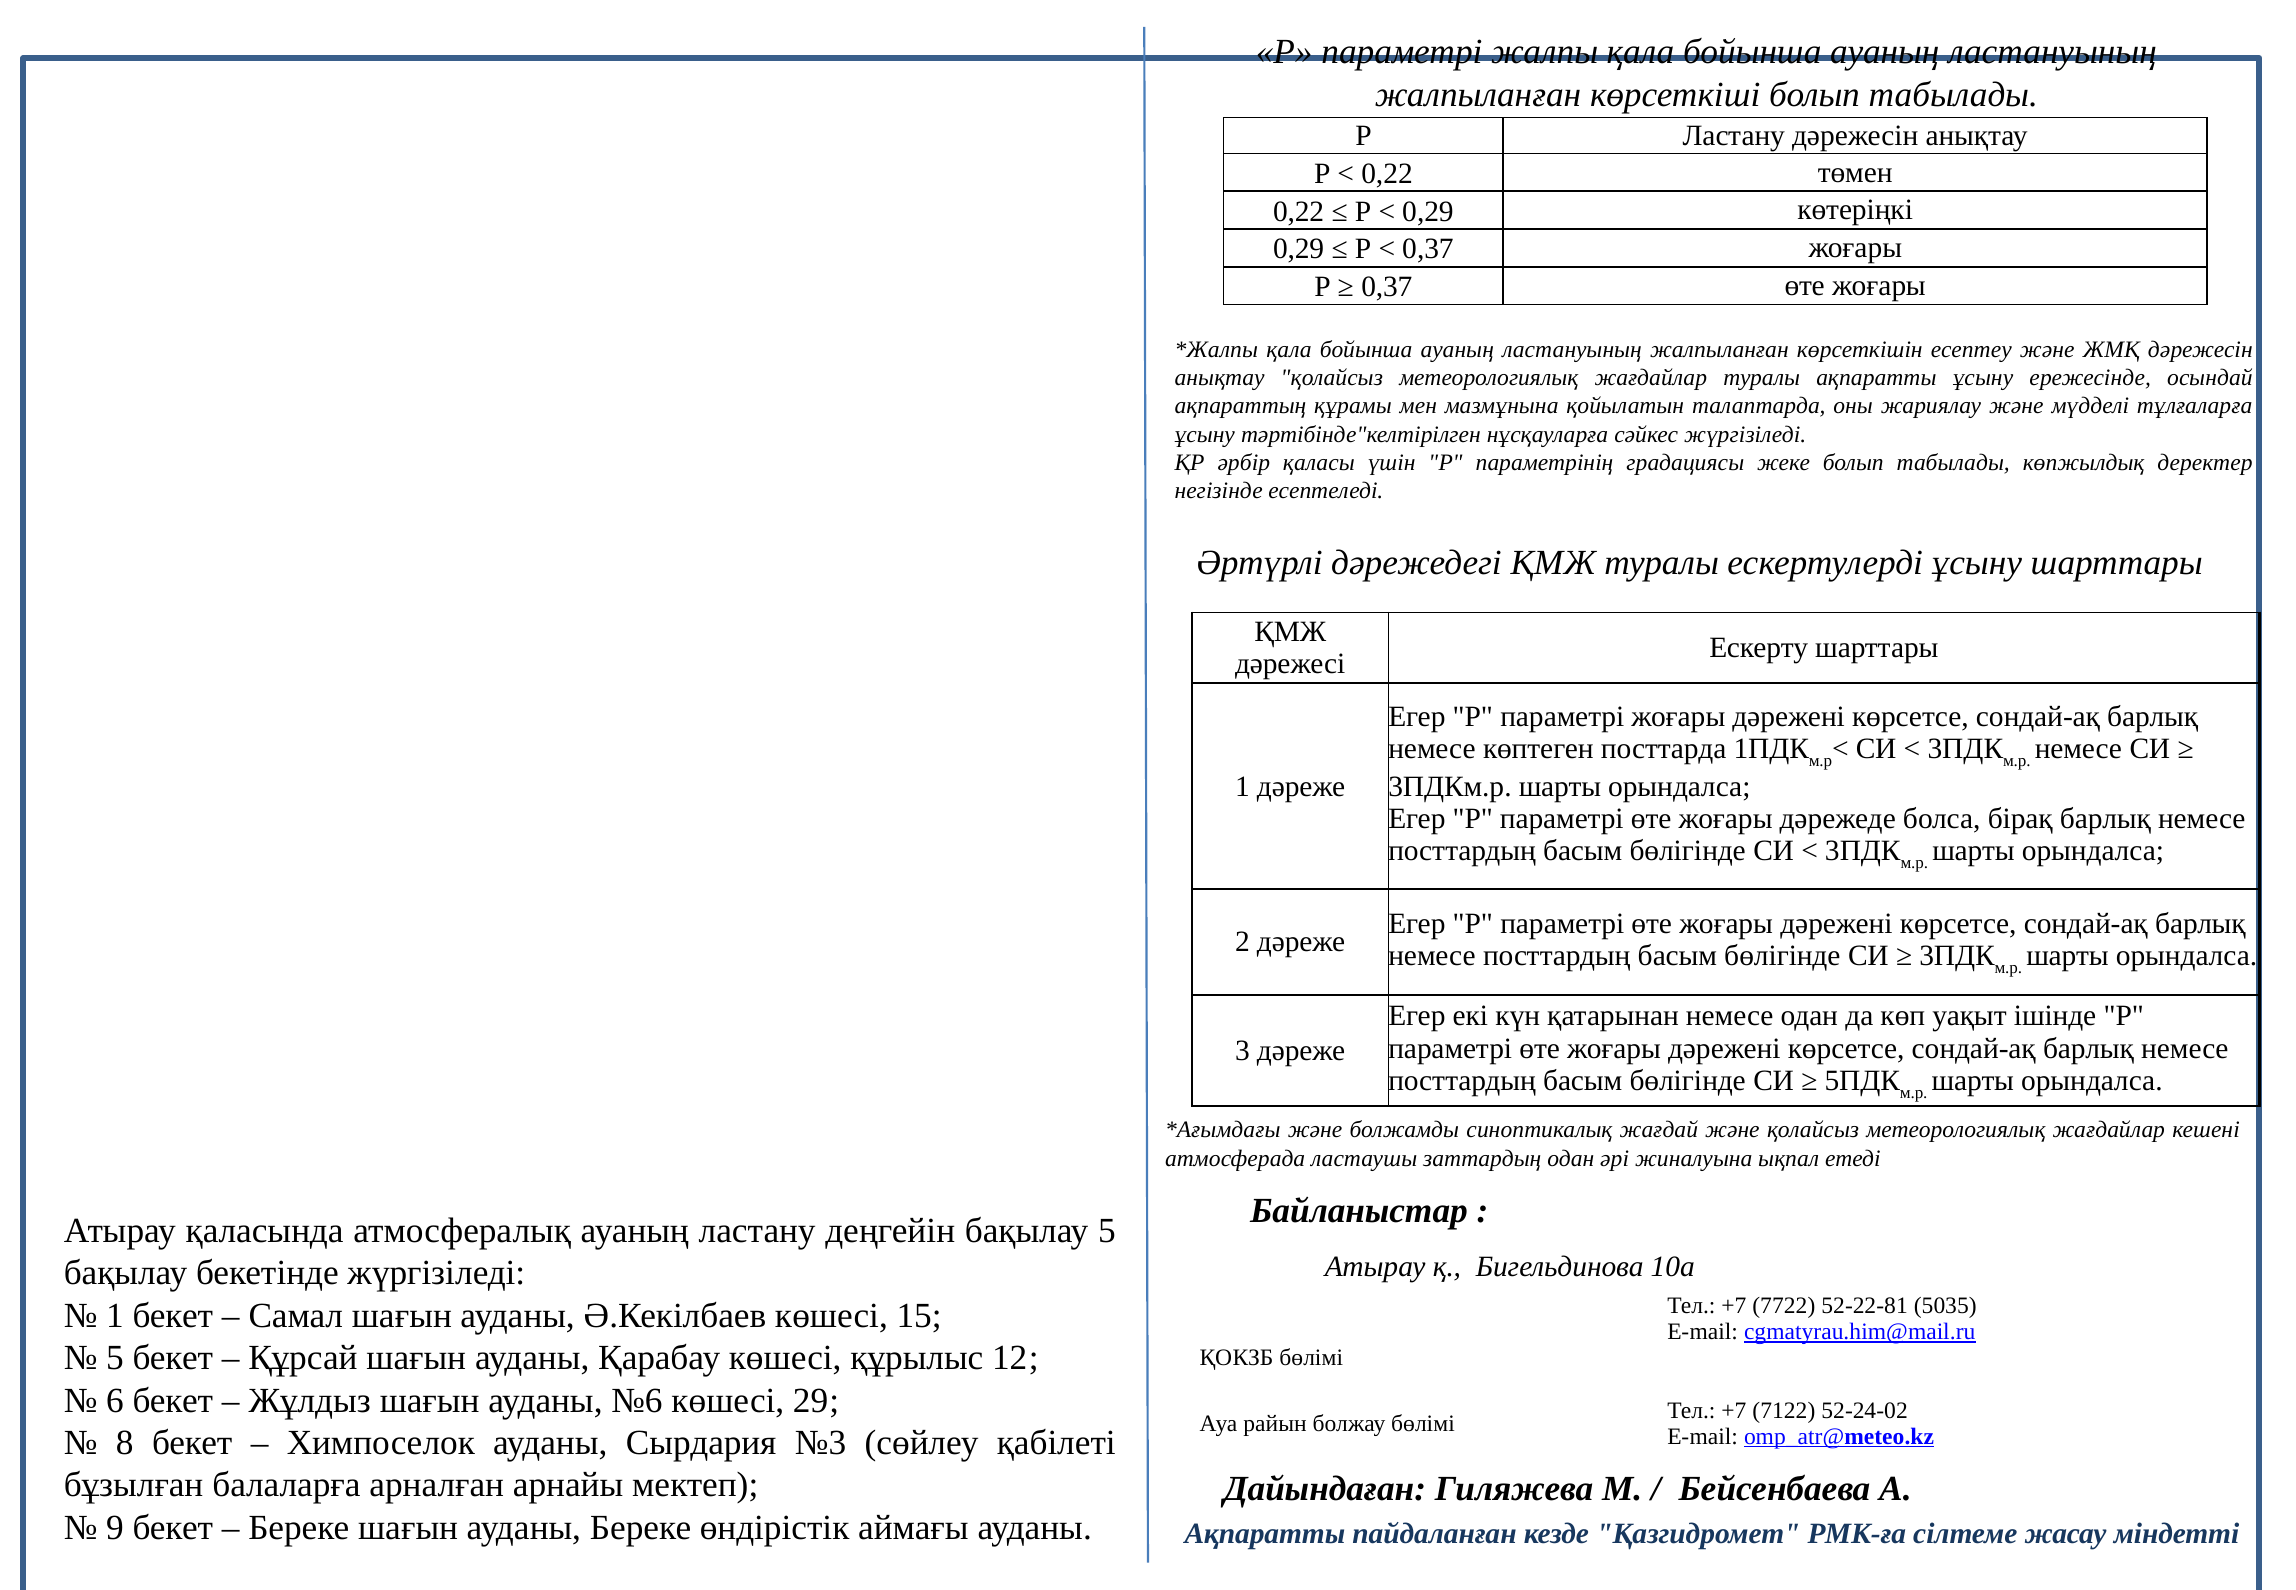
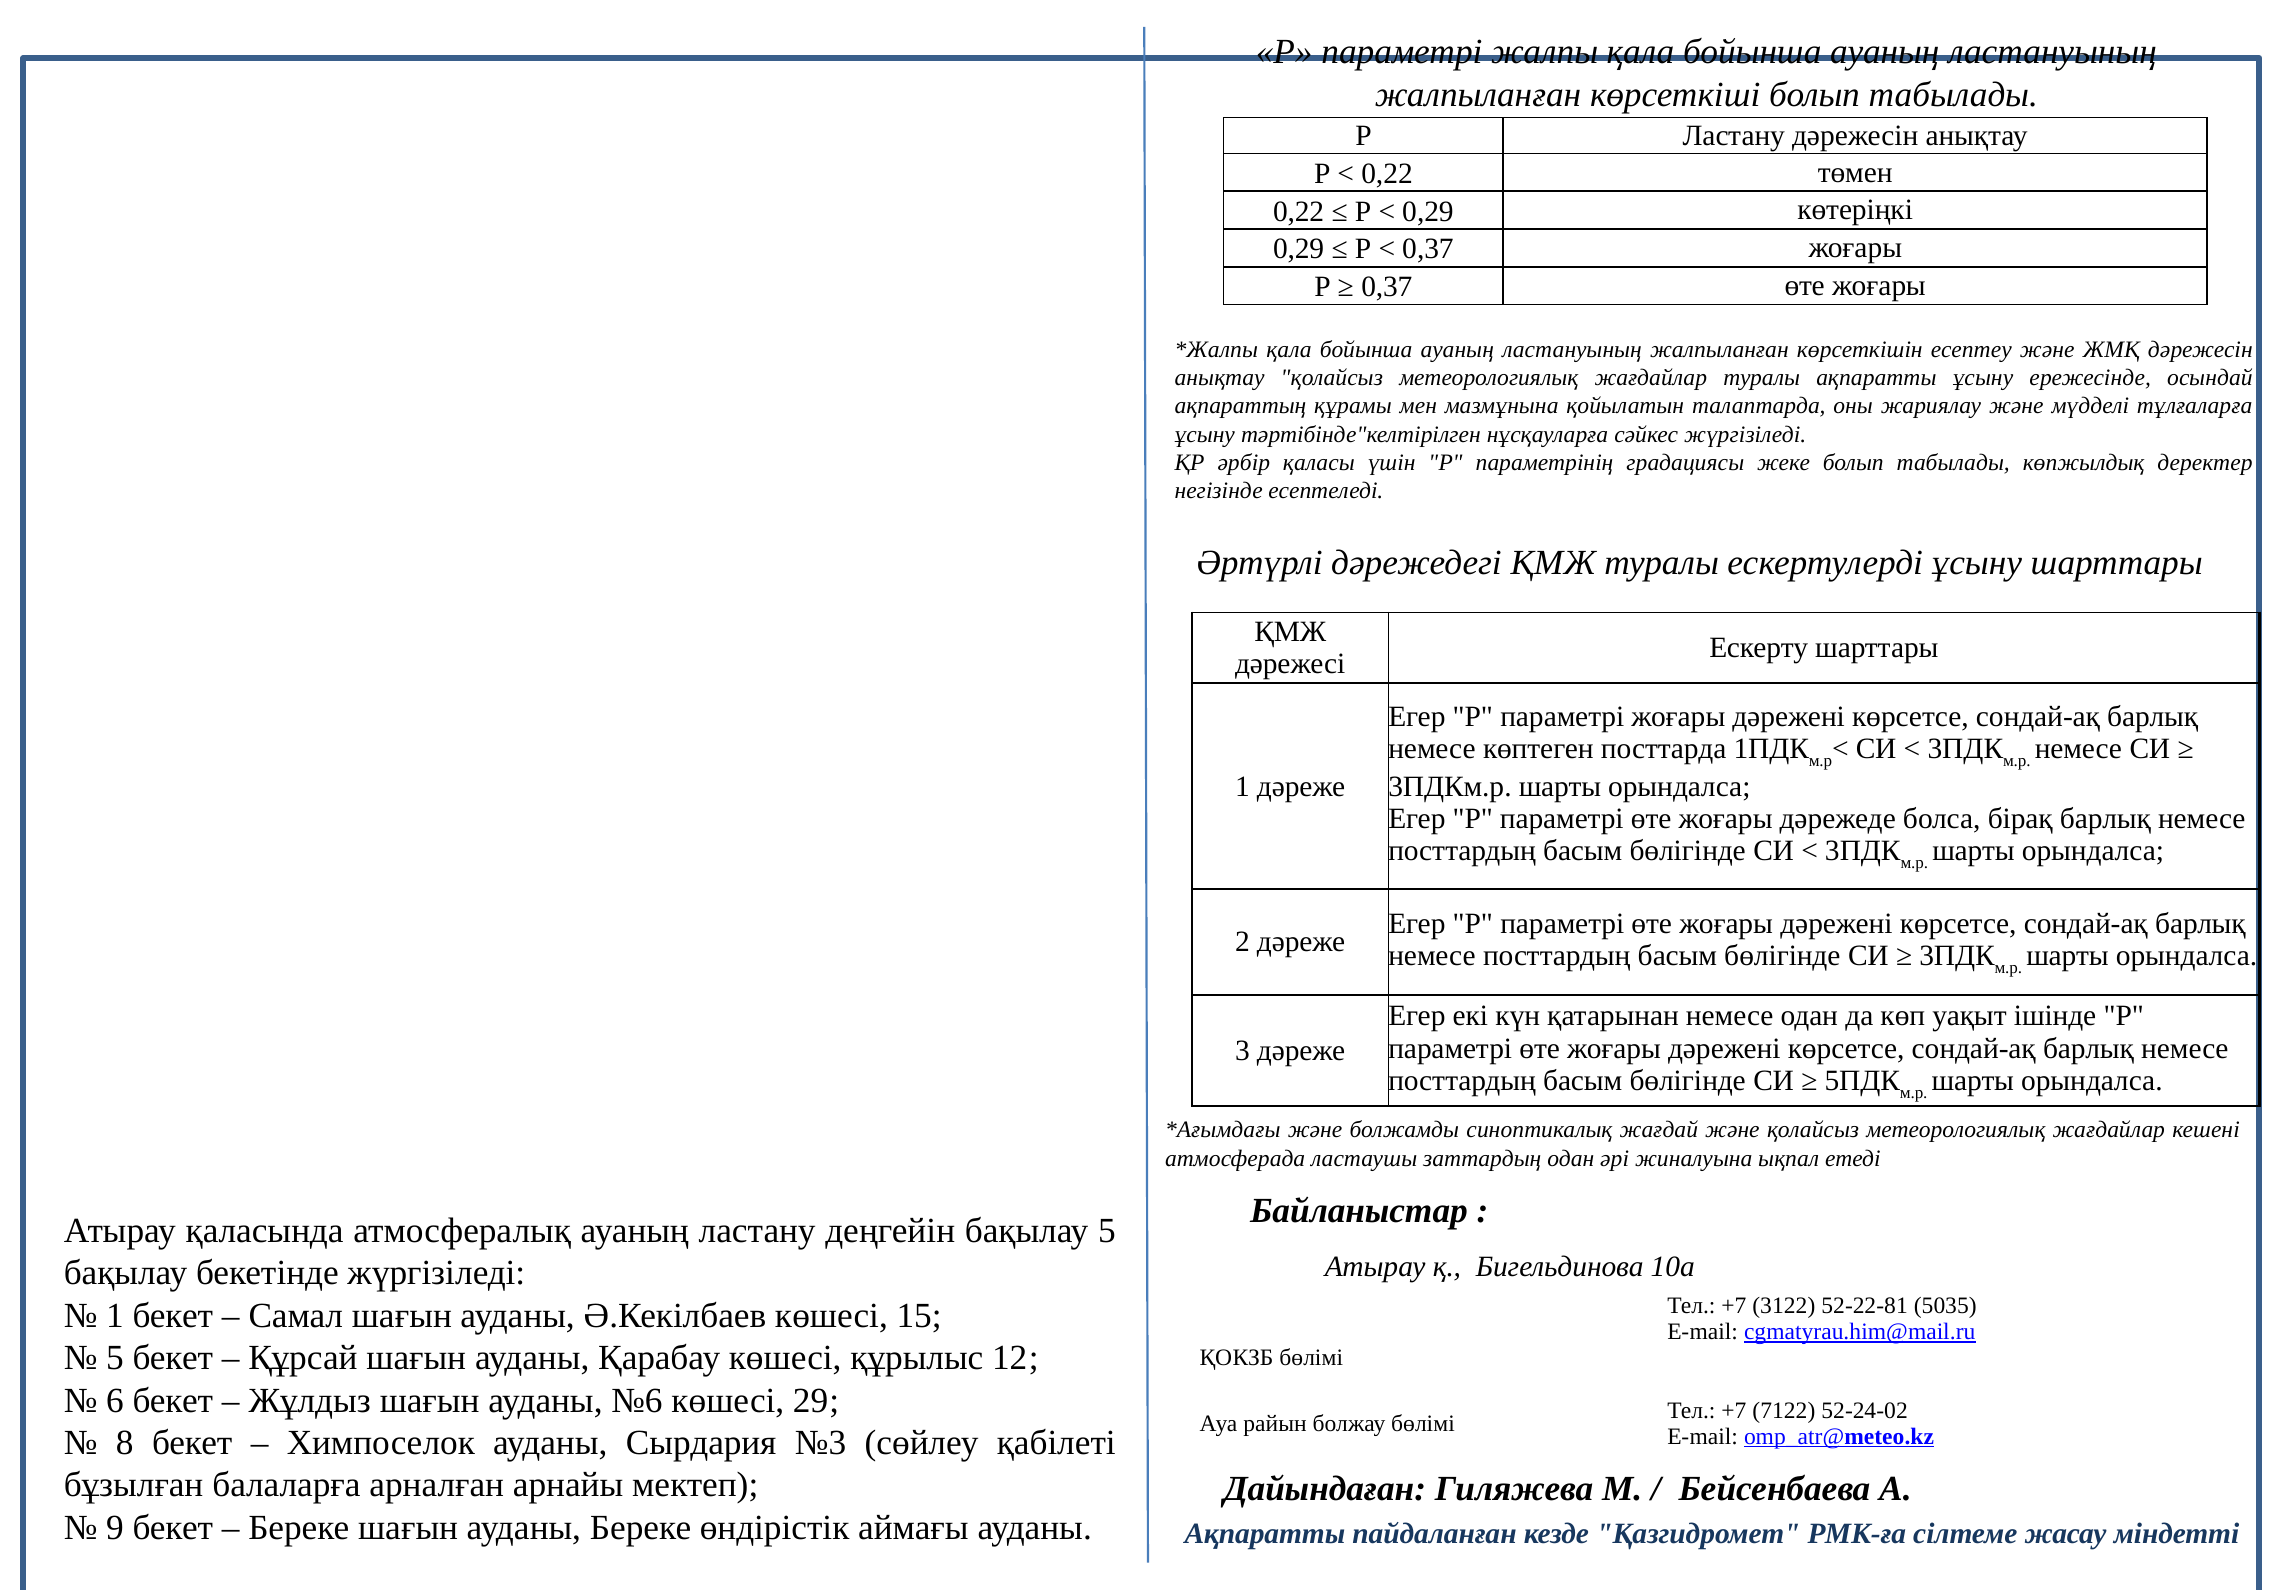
7722: 7722 -> 3122
